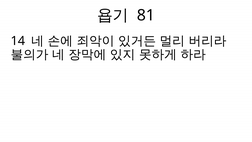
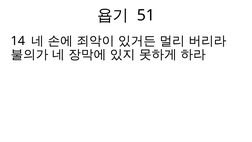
81: 81 -> 51
